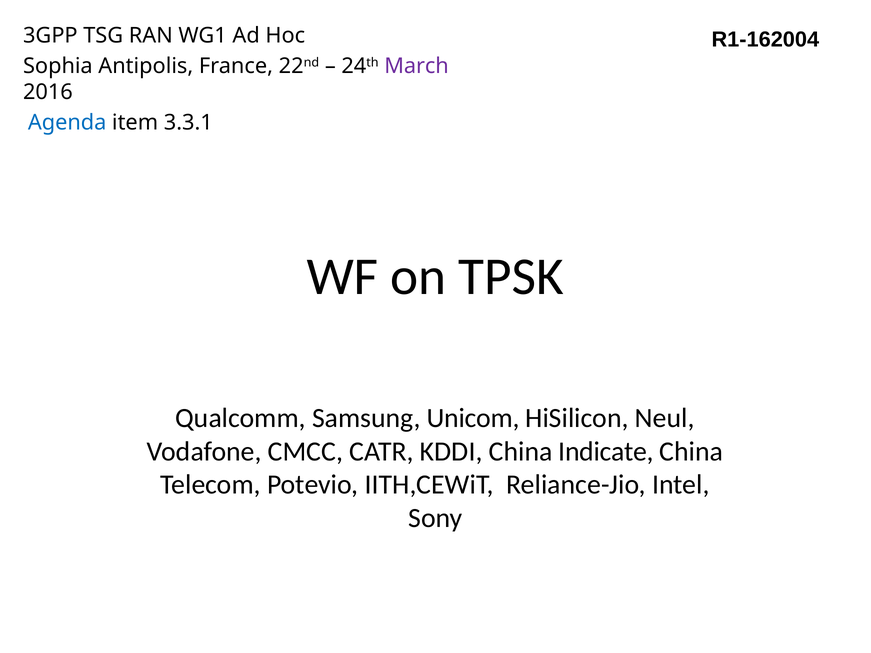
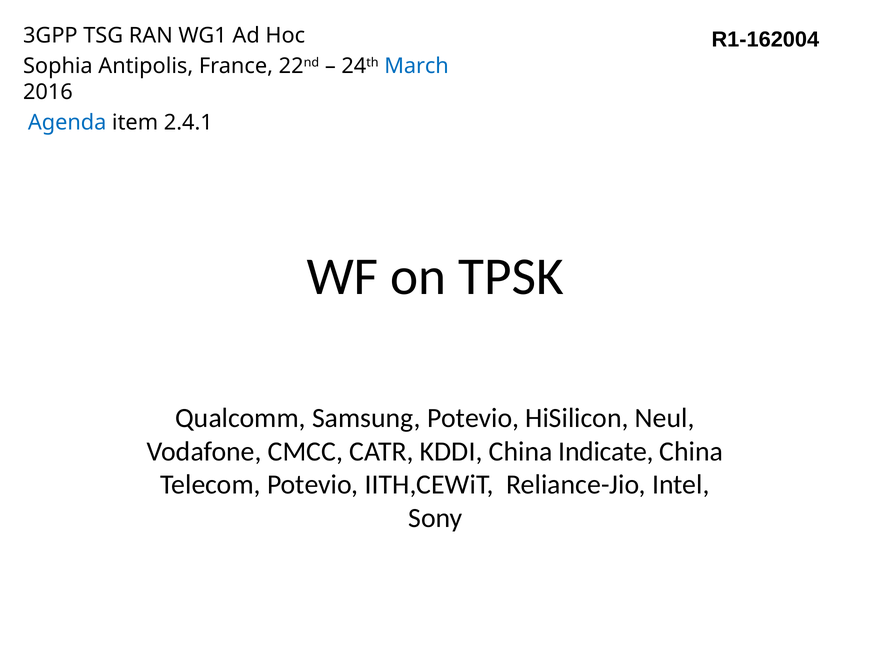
March colour: purple -> blue
3.3.1: 3.3.1 -> 2.4.1
Samsung Unicom: Unicom -> Potevio
